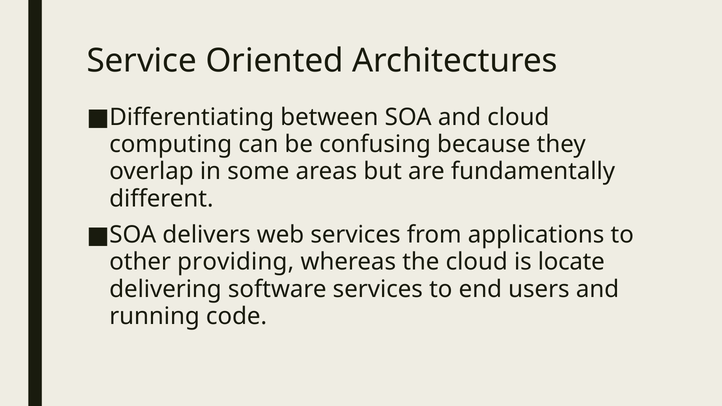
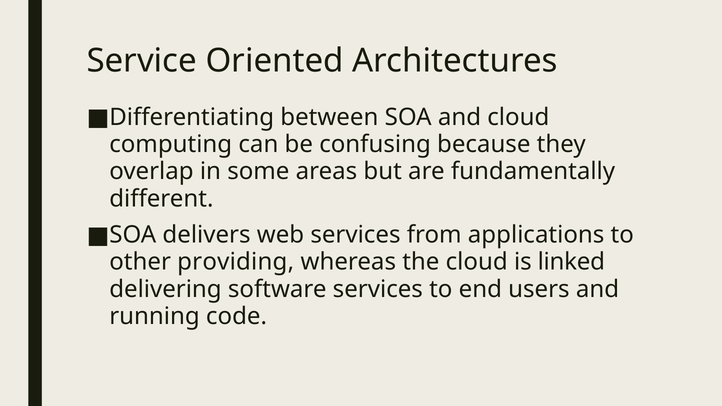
locate: locate -> linked
